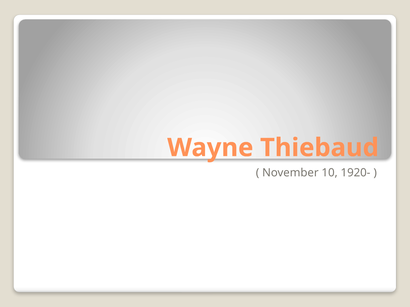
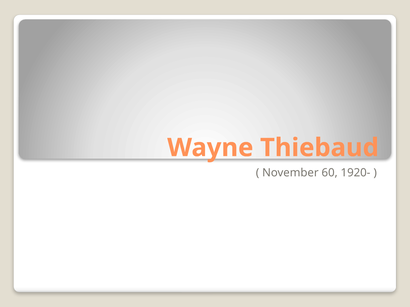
10: 10 -> 60
